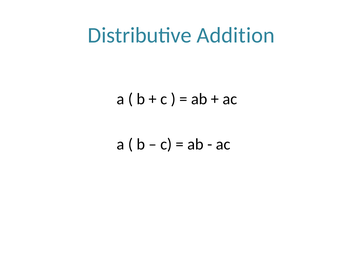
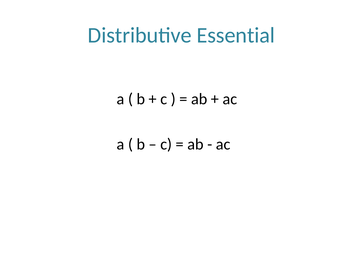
Addition: Addition -> Essential
